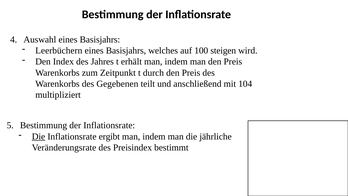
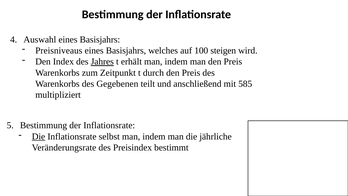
Leerbüchern: Leerbüchern -> Preisniveaus
Jahres underline: none -> present
104: 104 -> 585
ergibt: ergibt -> selbst
